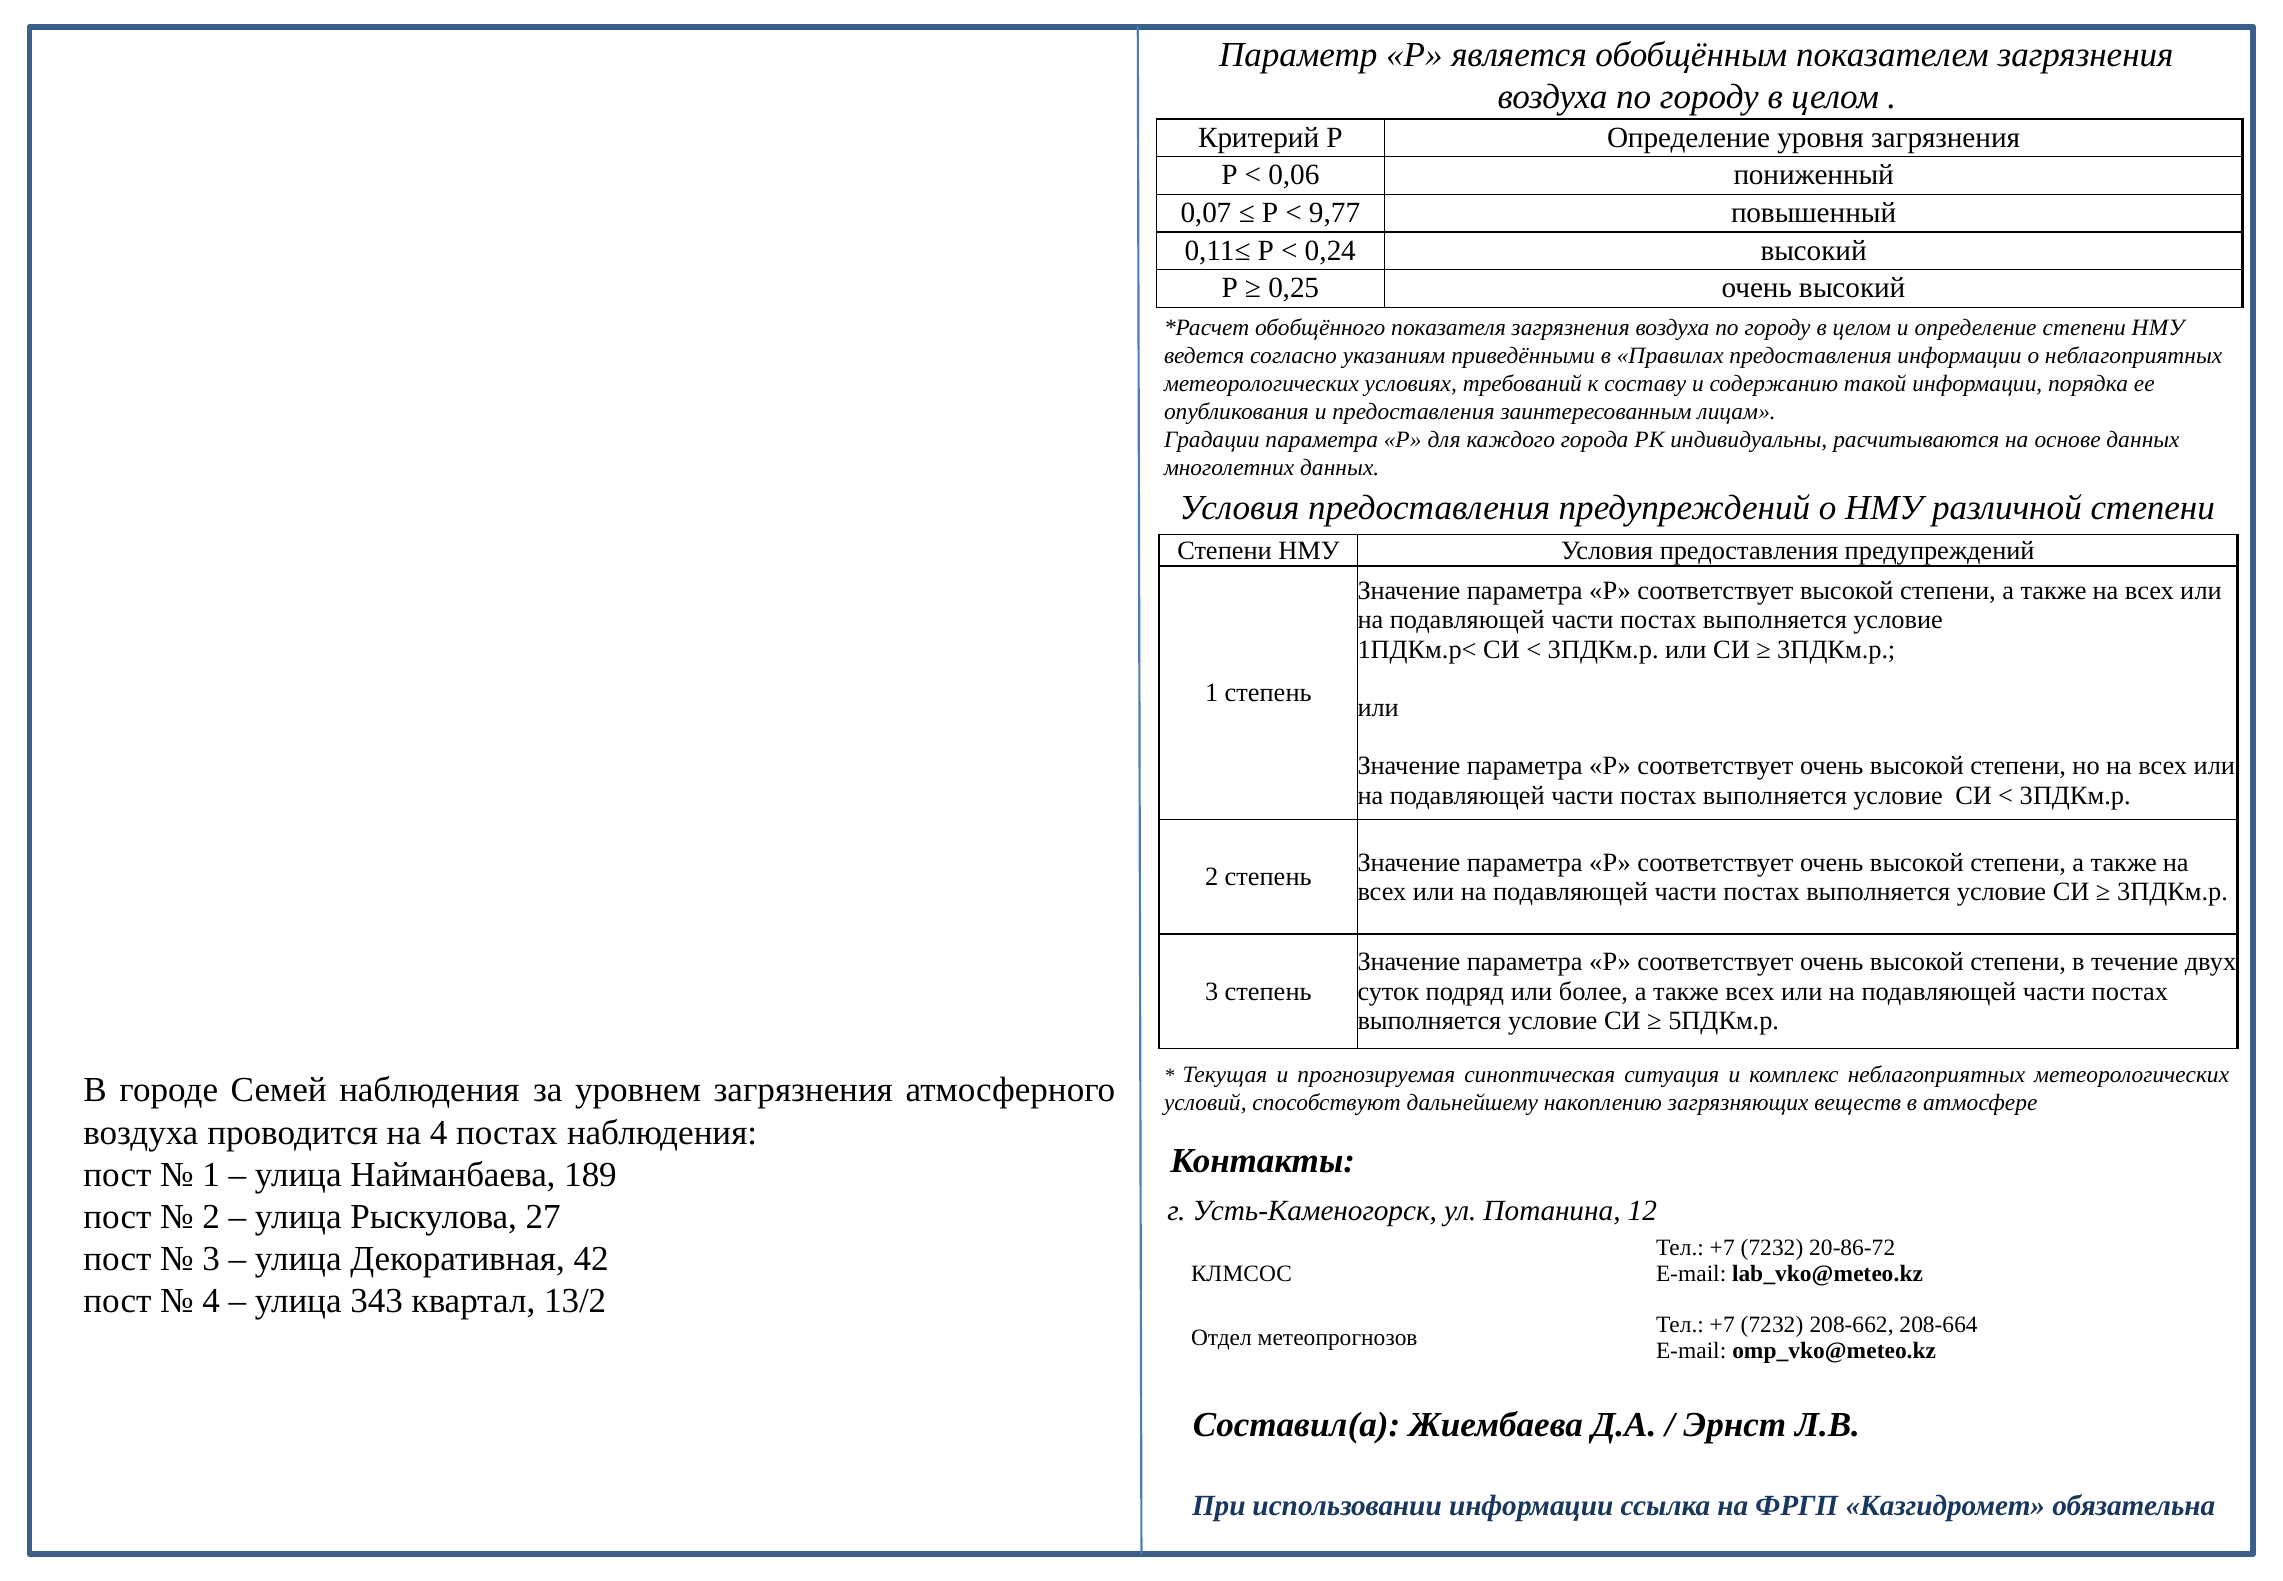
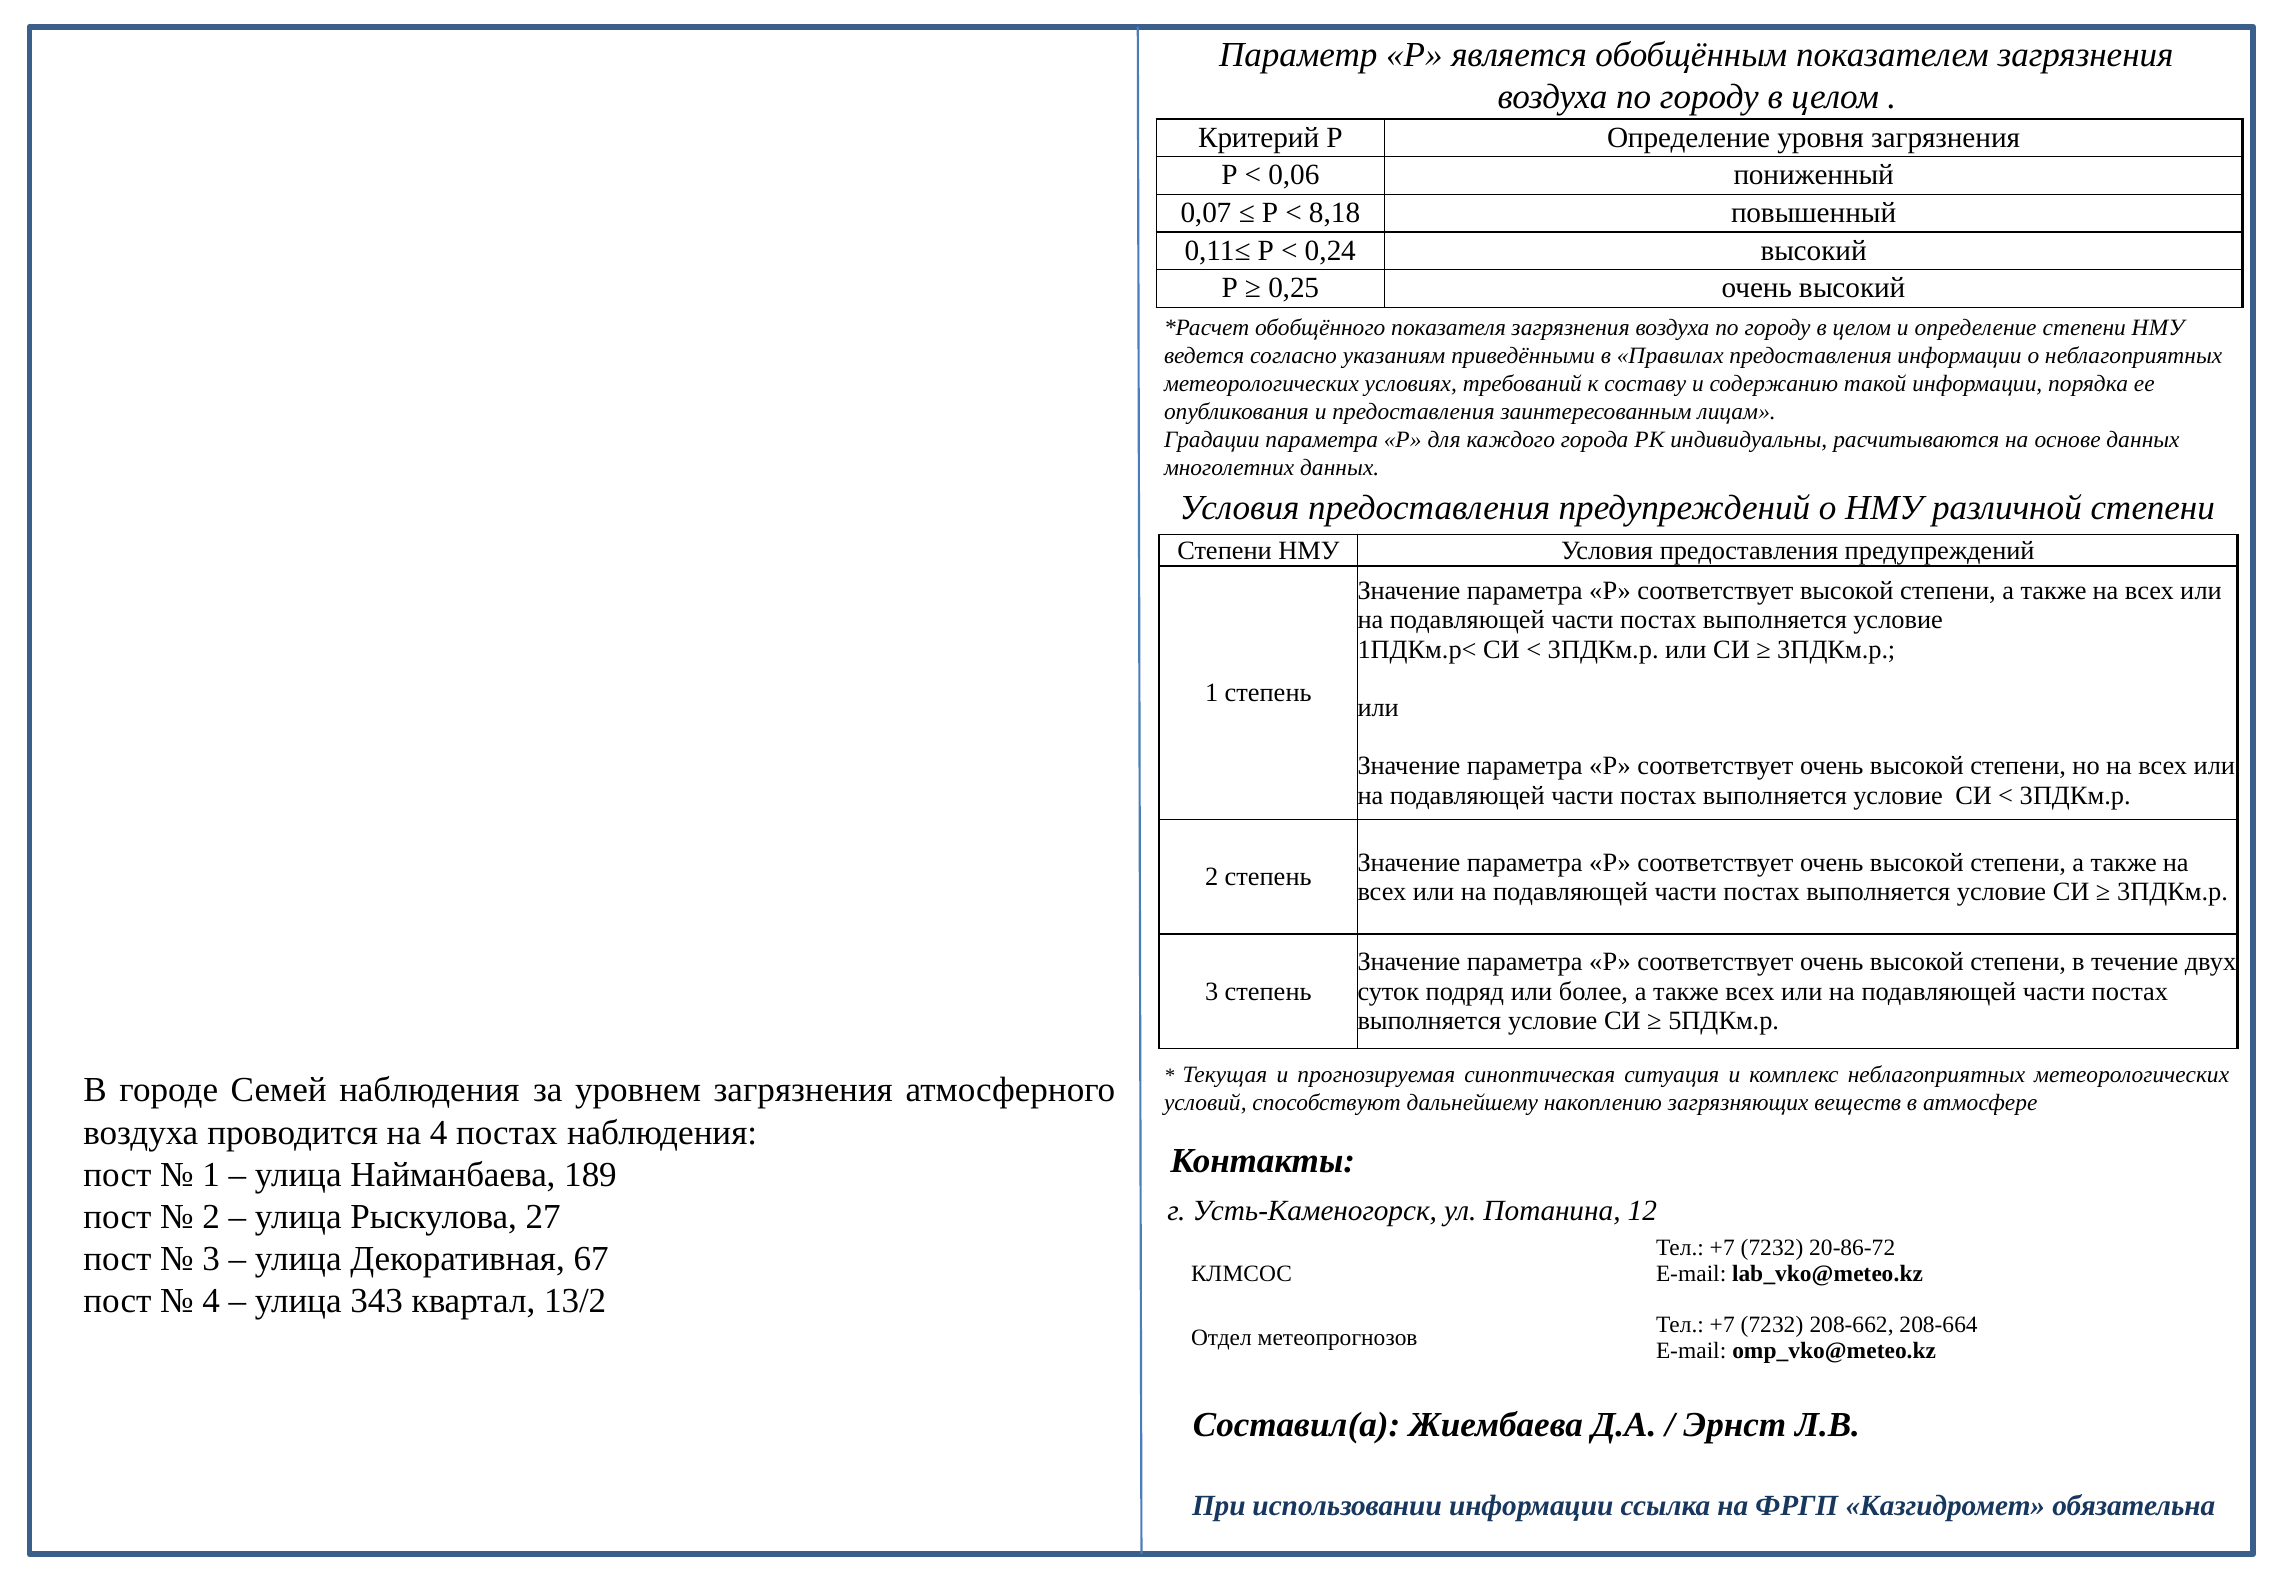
9,77: 9,77 -> 8,18
42: 42 -> 67
